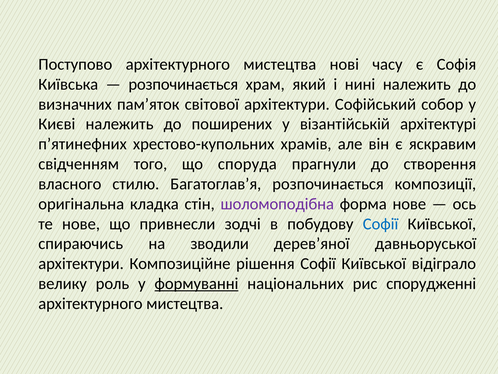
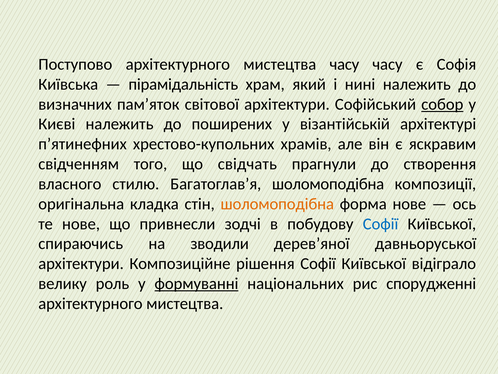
мистецтва нові: нові -> часу
розпочинається at (183, 84): розпочинається -> пірамідальність
собор underline: none -> present
споруда: споруда -> свідчать
Багатоглав’я розпочинається: розпочинається -> шоломоподібна
шоломоподібна at (277, 204) colour: purple -> orange
